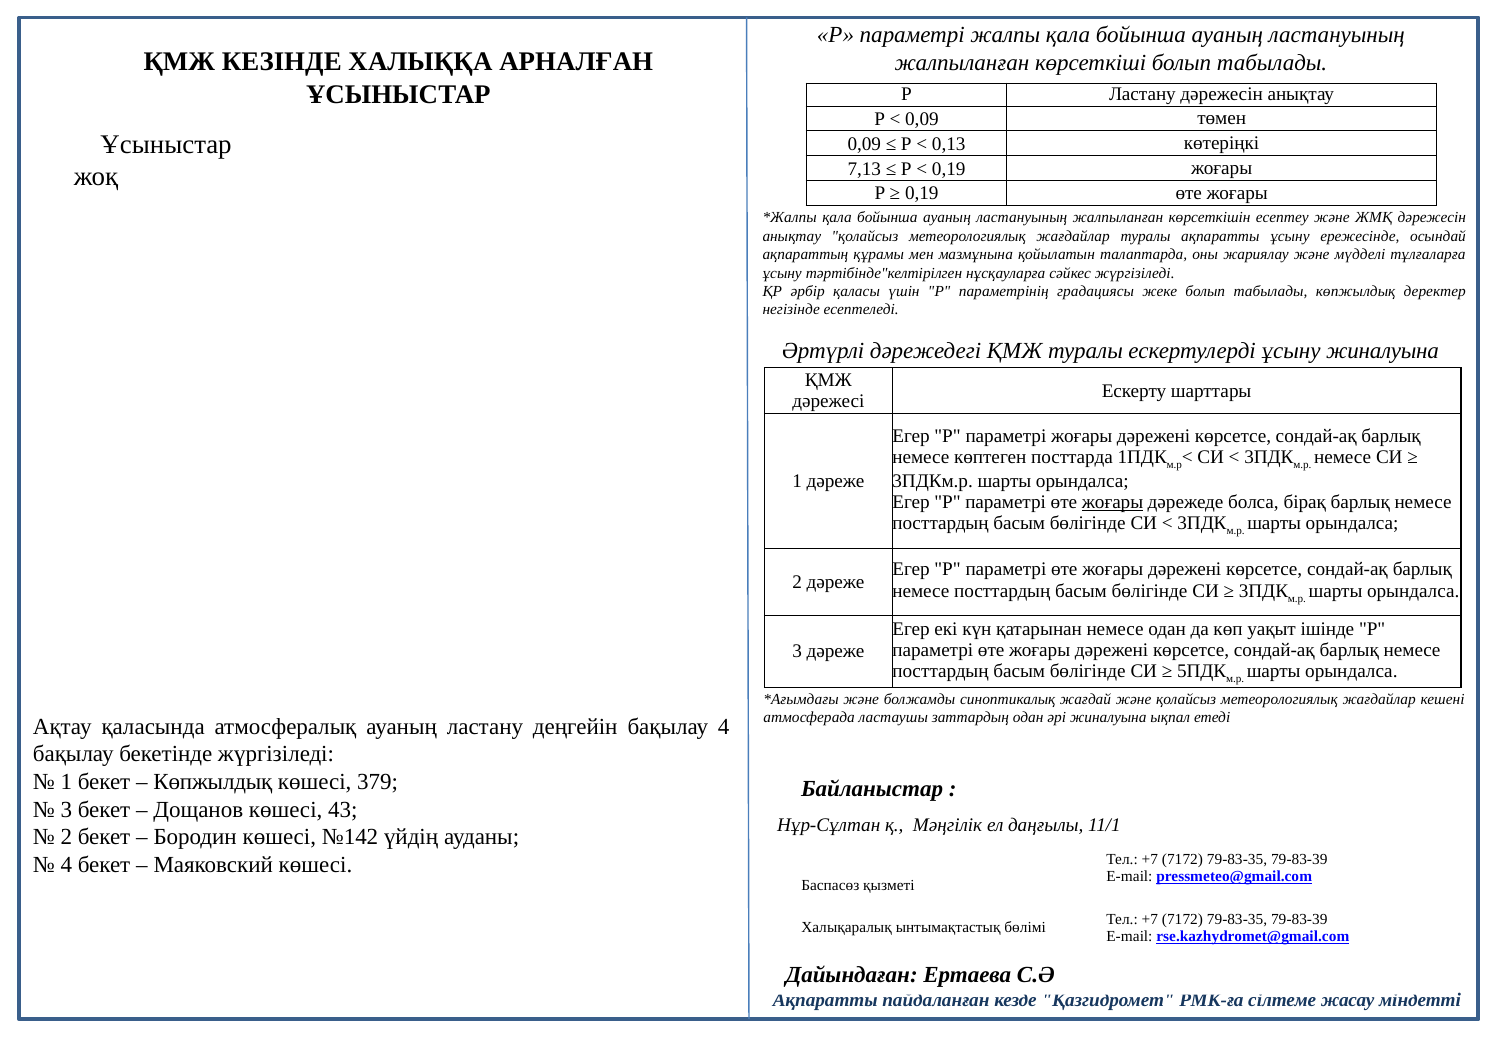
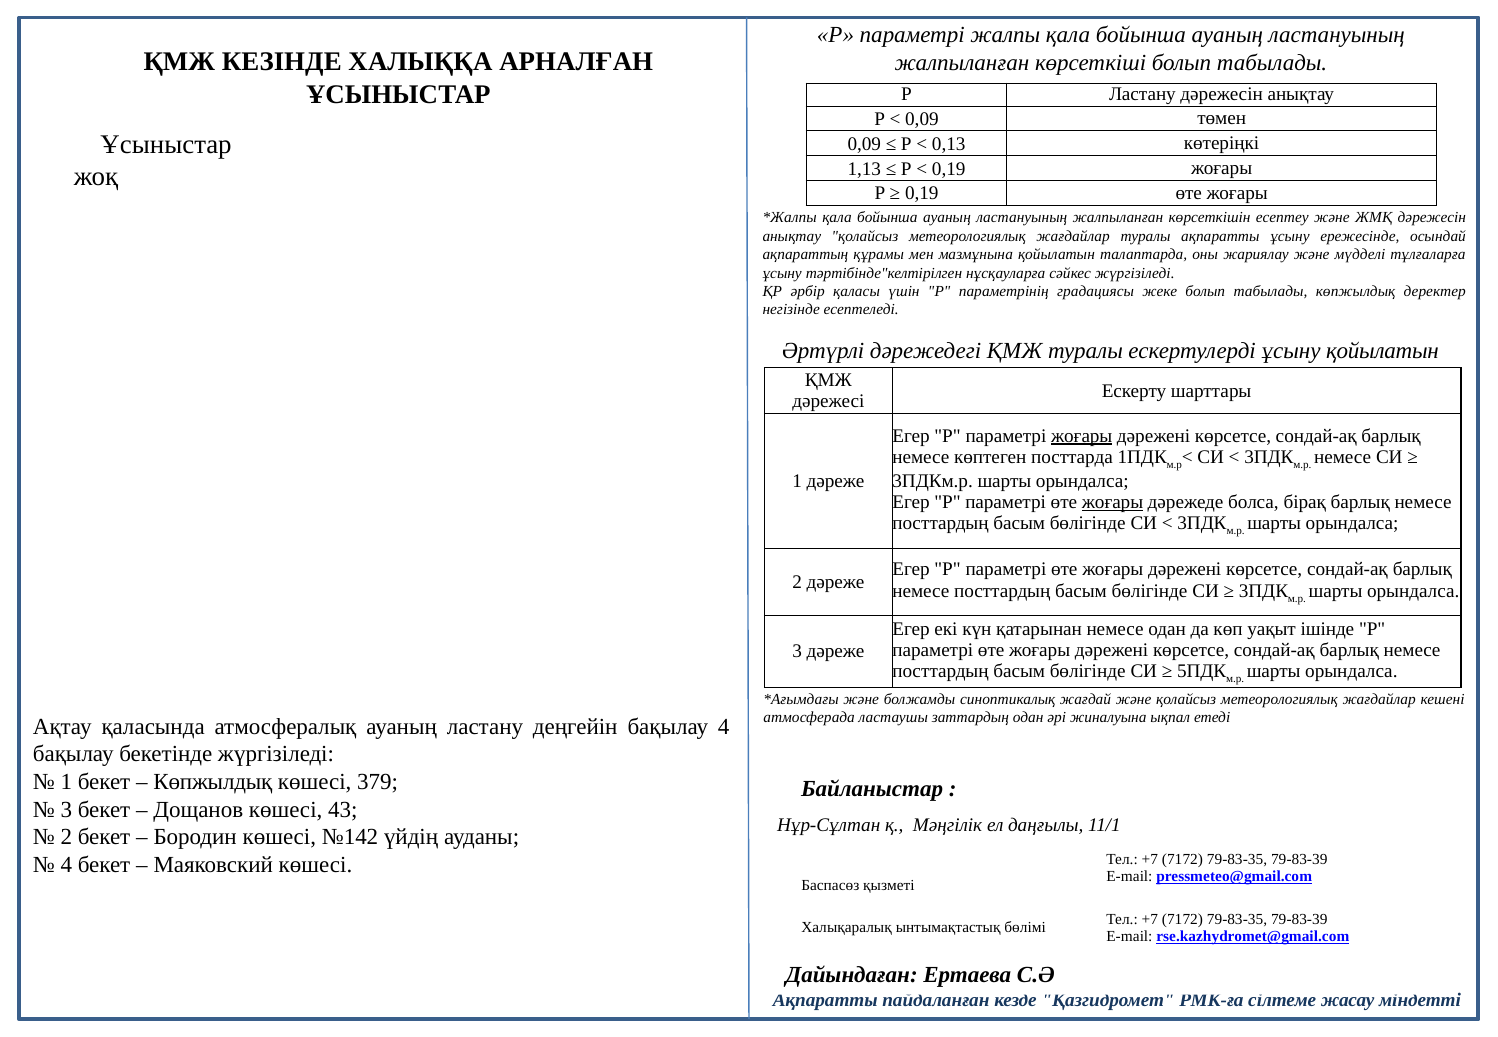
7,13: 7,13 -> 1,13
ұсыну жиналуына: жиналуына -> қойылатын
жоғары at (1082, 436) underline: none -> present
